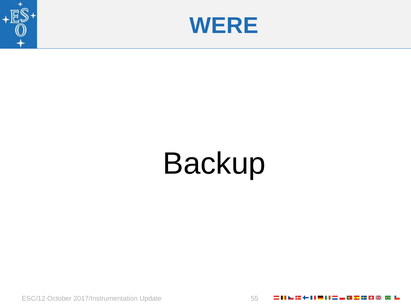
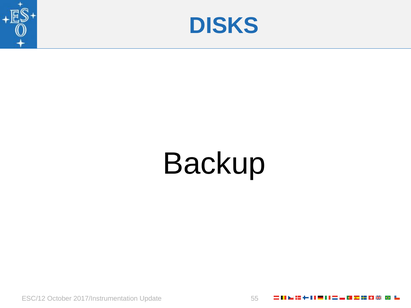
WERE: WERE -> DISKS
